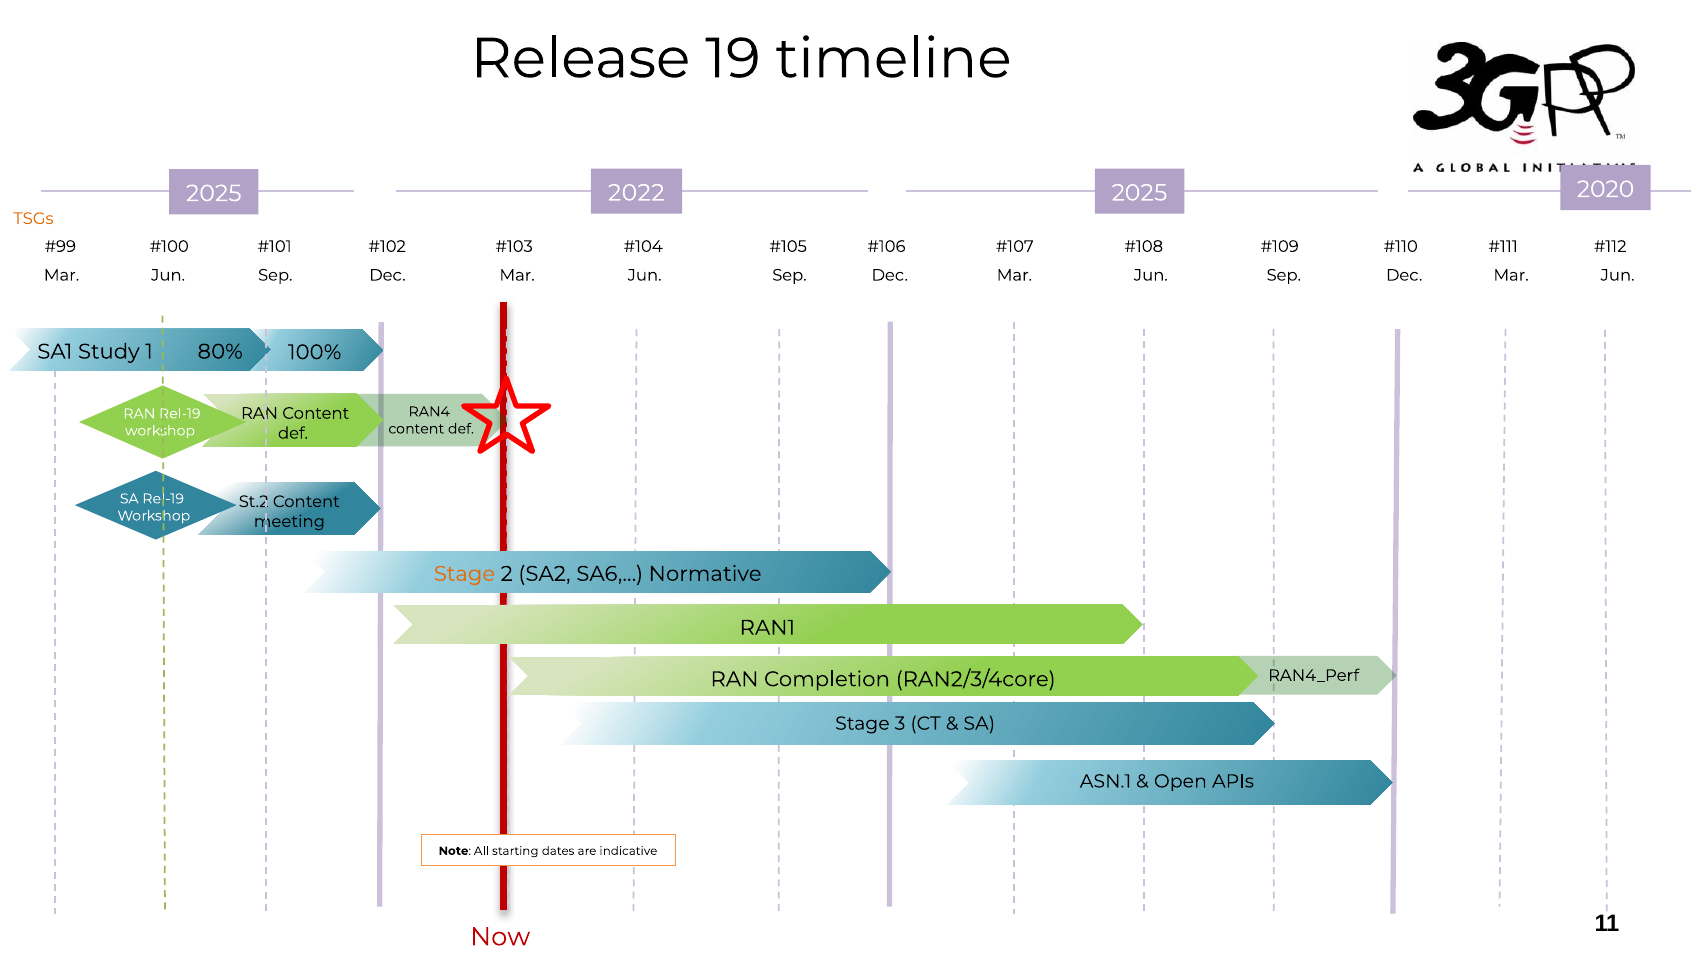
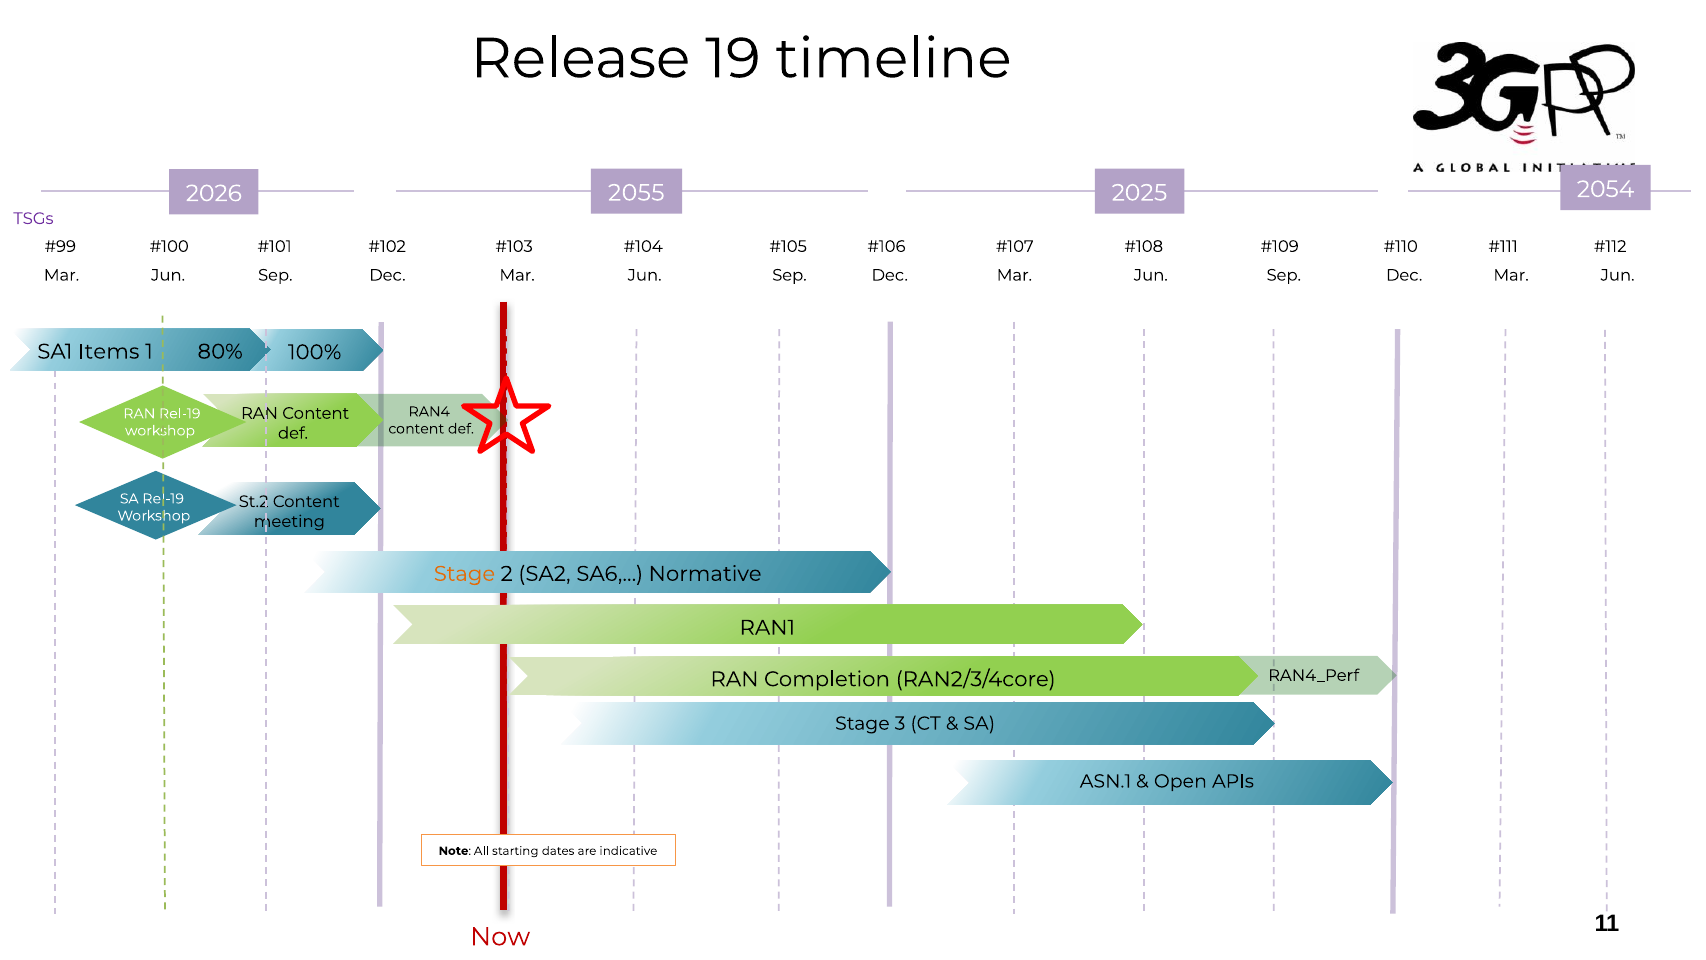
2020: 2020 -> 2054
2022: 2022 -> 2055
2025 at (214, 193): 2025 -> 2026
TSGs colour: orange -> purple
Study: Study -> Items
